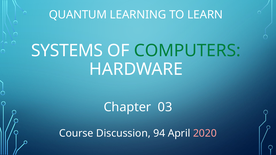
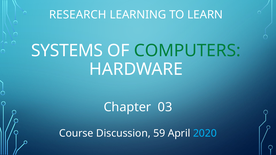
QUANTUM: QUANTUM -> RESEARCH
94: 94 -> 59
2020 colour: pink -> light blue
